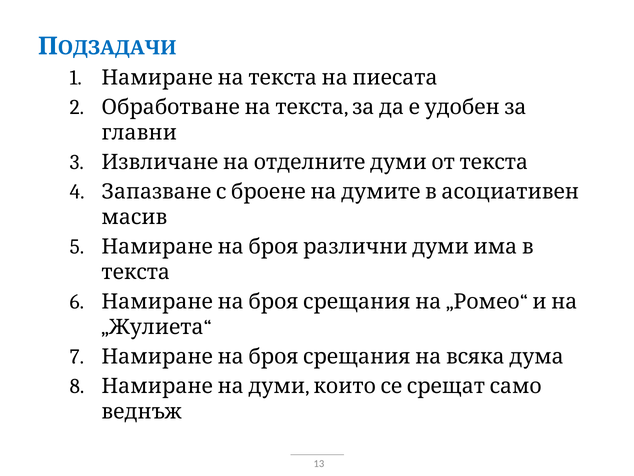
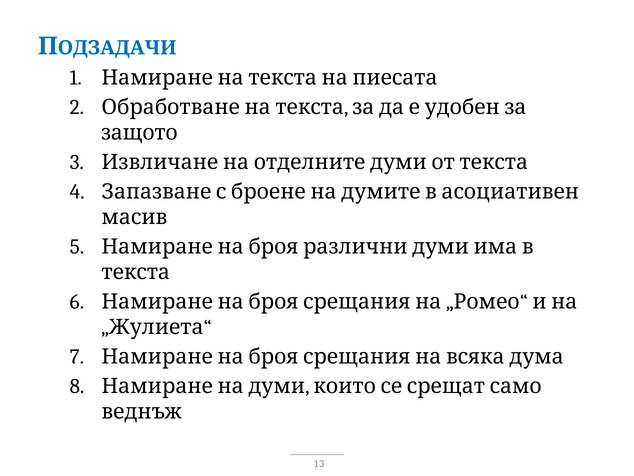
главни: главни -> защото
